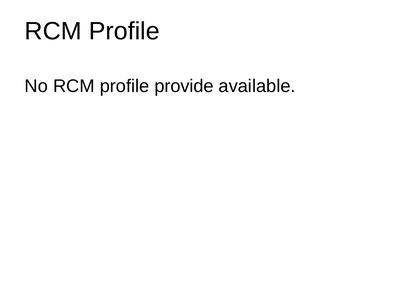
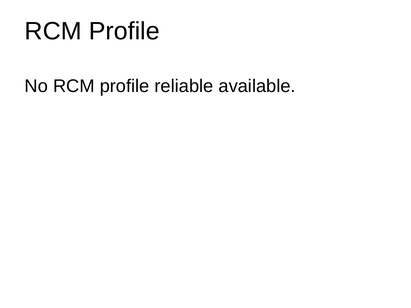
provide: provide -> reliable
